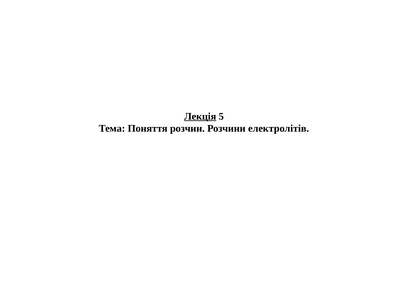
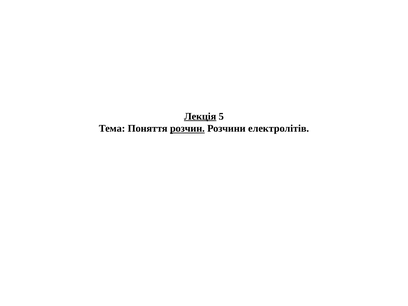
розчин underline: none -> present
